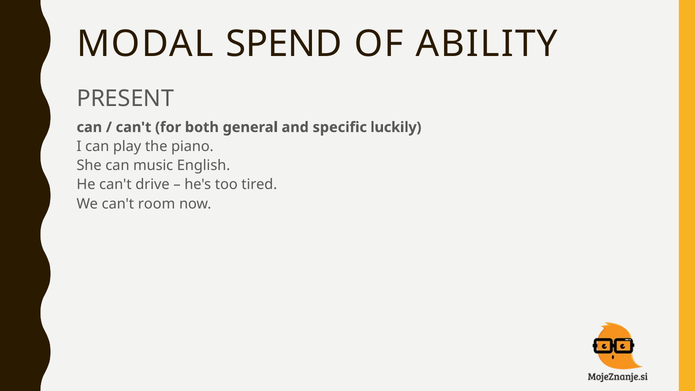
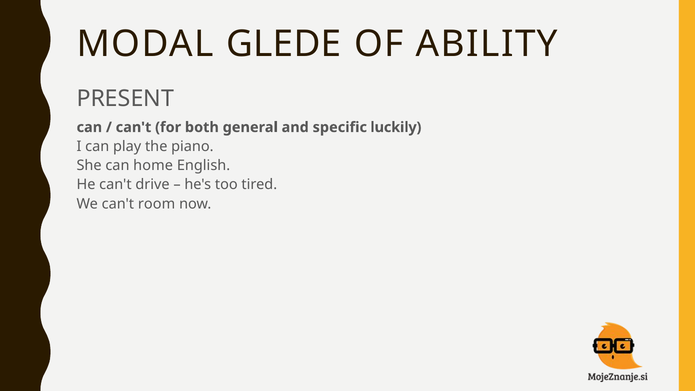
SPEND: SPEND -> GLEDE
music: music -> home
